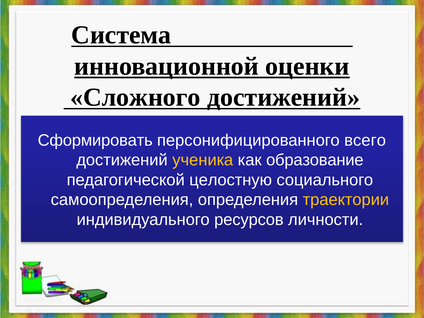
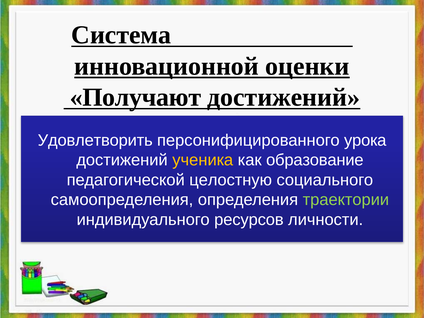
Сложного: Сложного -> Получают
Сформировать: Сформировать -> Удовлетворить
всего: всего -> урока
траектории colour: yellow -> light green
